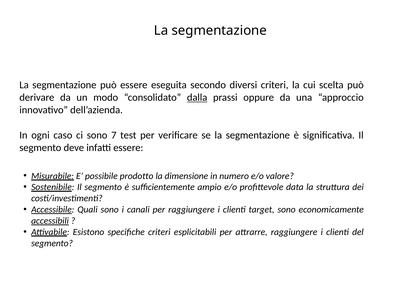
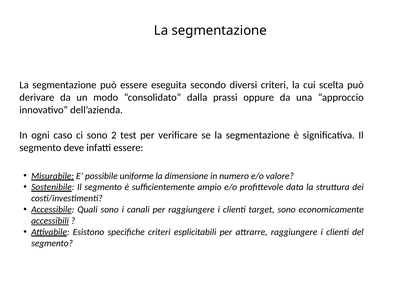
dalla underline: present -> none
7: 7 -> 2
prodotto: prodotto -> uniforme
